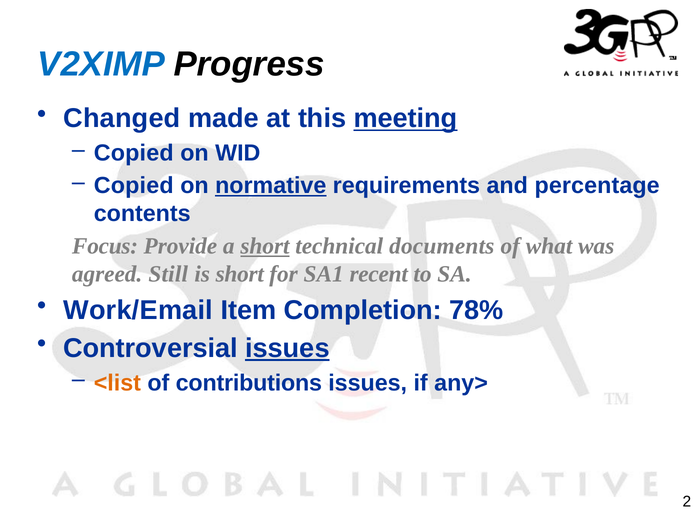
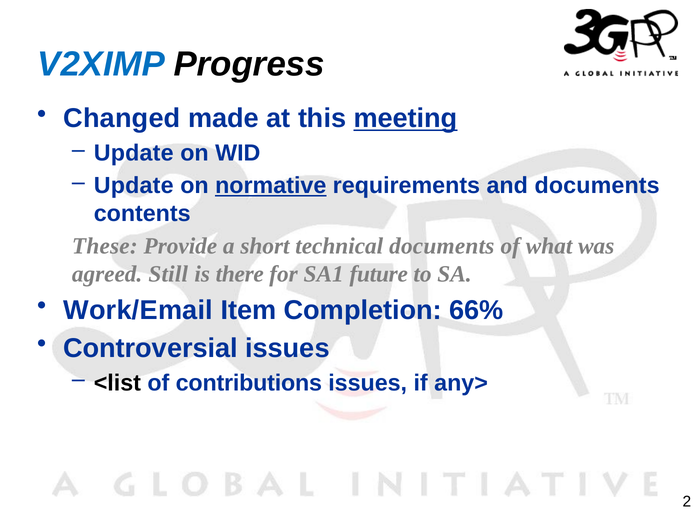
Copied at (134, 153): Copied -> Update
Copied at (134, 186): Copied -> Update
and percentage: percentage -> documents
Focus: Focus -> These
short at (265, 246) underline: present -> none
is short: short -> there
recent: recent -> future
78%: 78% -> 66%
issues at (287, 348) underline: present -> none
<list colour: orange -> black
